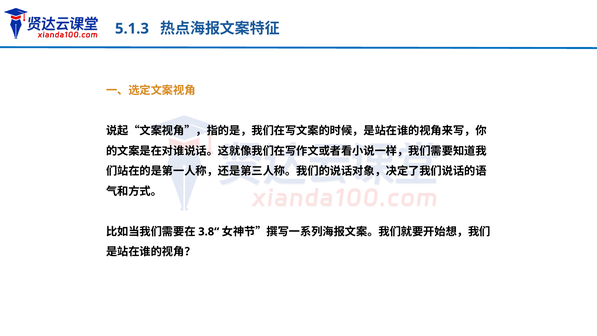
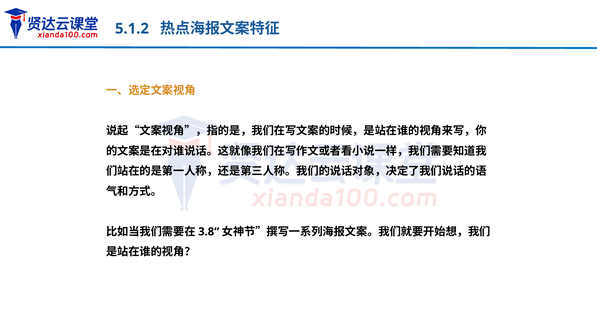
5.1.3: 5.1.3 -> 5.1.2
